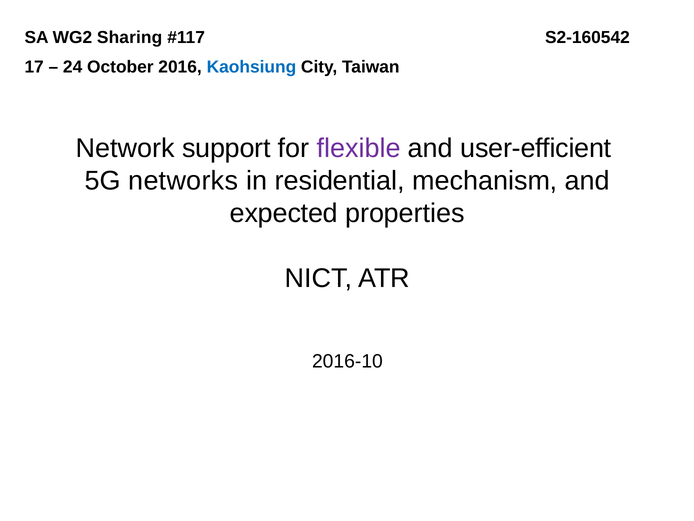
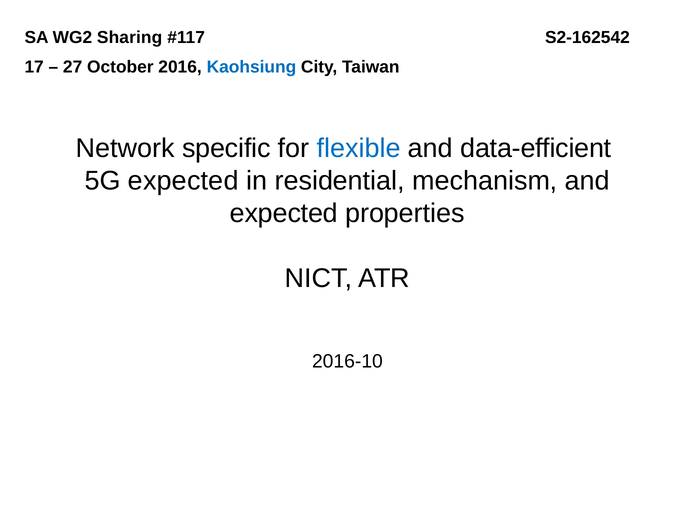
S2-160542: S2-160542 -> S2-162542
24: 24 -> 27
support: support -> specific
flexible colour: purple -> blue
user-efficient: user-efficient -> data-efficient
5G networks: networks -> expected
